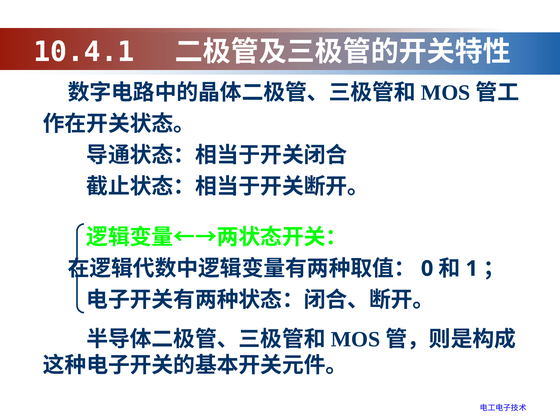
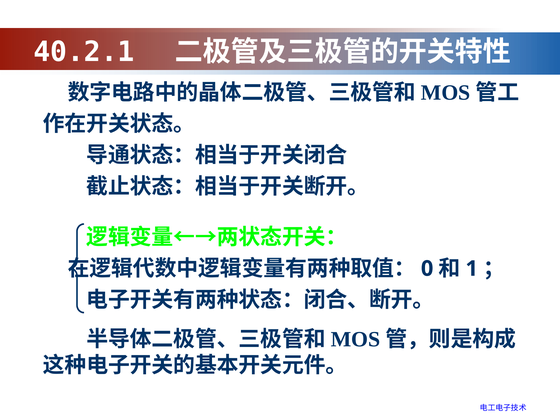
10.4.1: 10.4.1 -> 40.2.1
